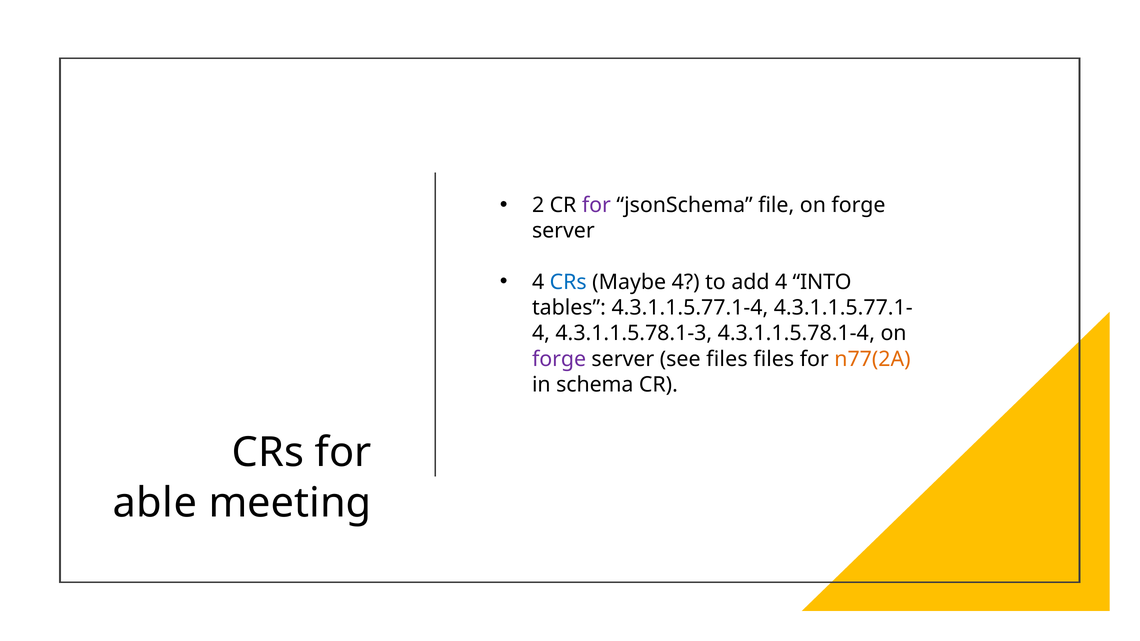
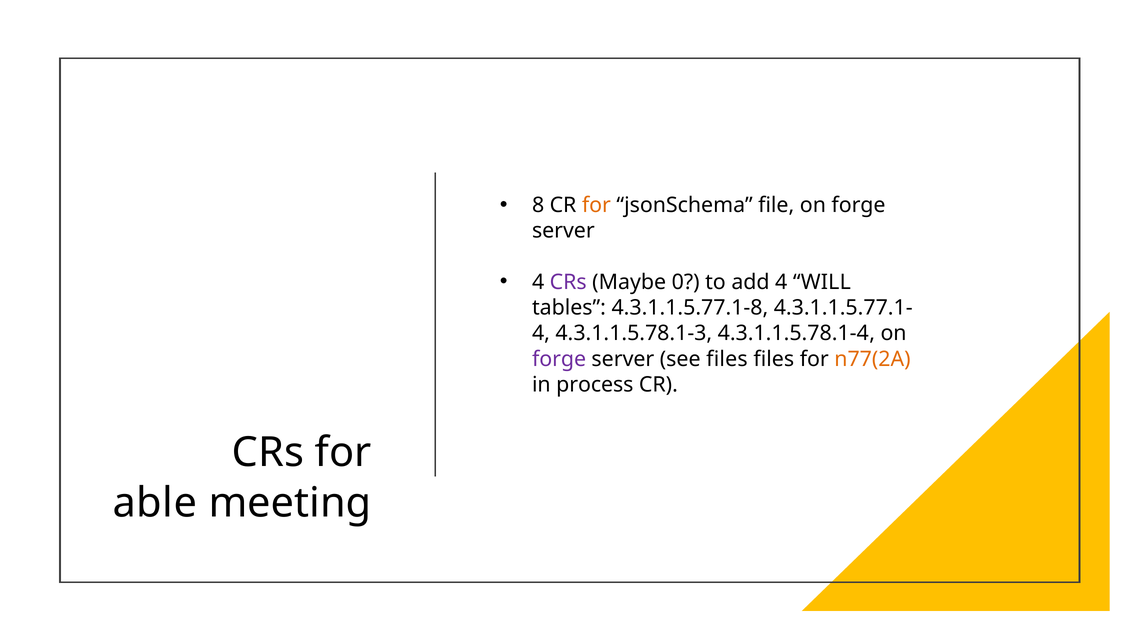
2: 2 -> 8
for at (596, 205) colour: purple -> orange
CRs at (568, 282) colour: blue -> purple
Maybe 4: 4 -> 0
INTO: INTO -> WILL
4.3.1.1.5.77.1-4: 4.3.1.1.5.77.1-4 -> 4.3.1.1.5.77.1-8
schema: schema -> process
